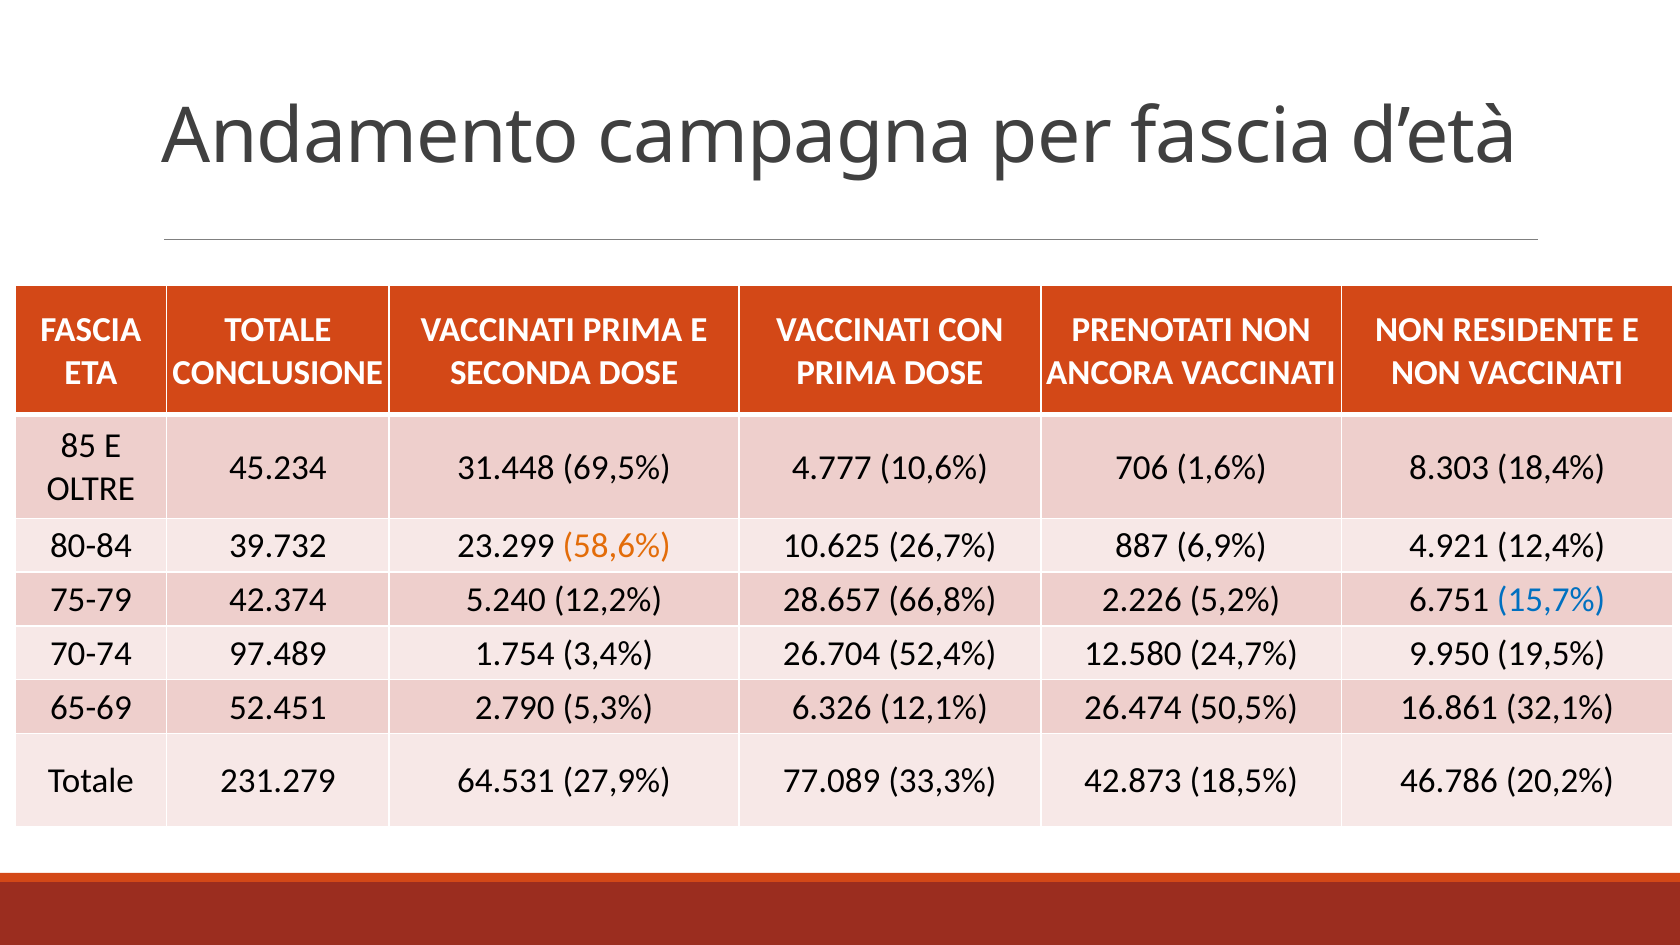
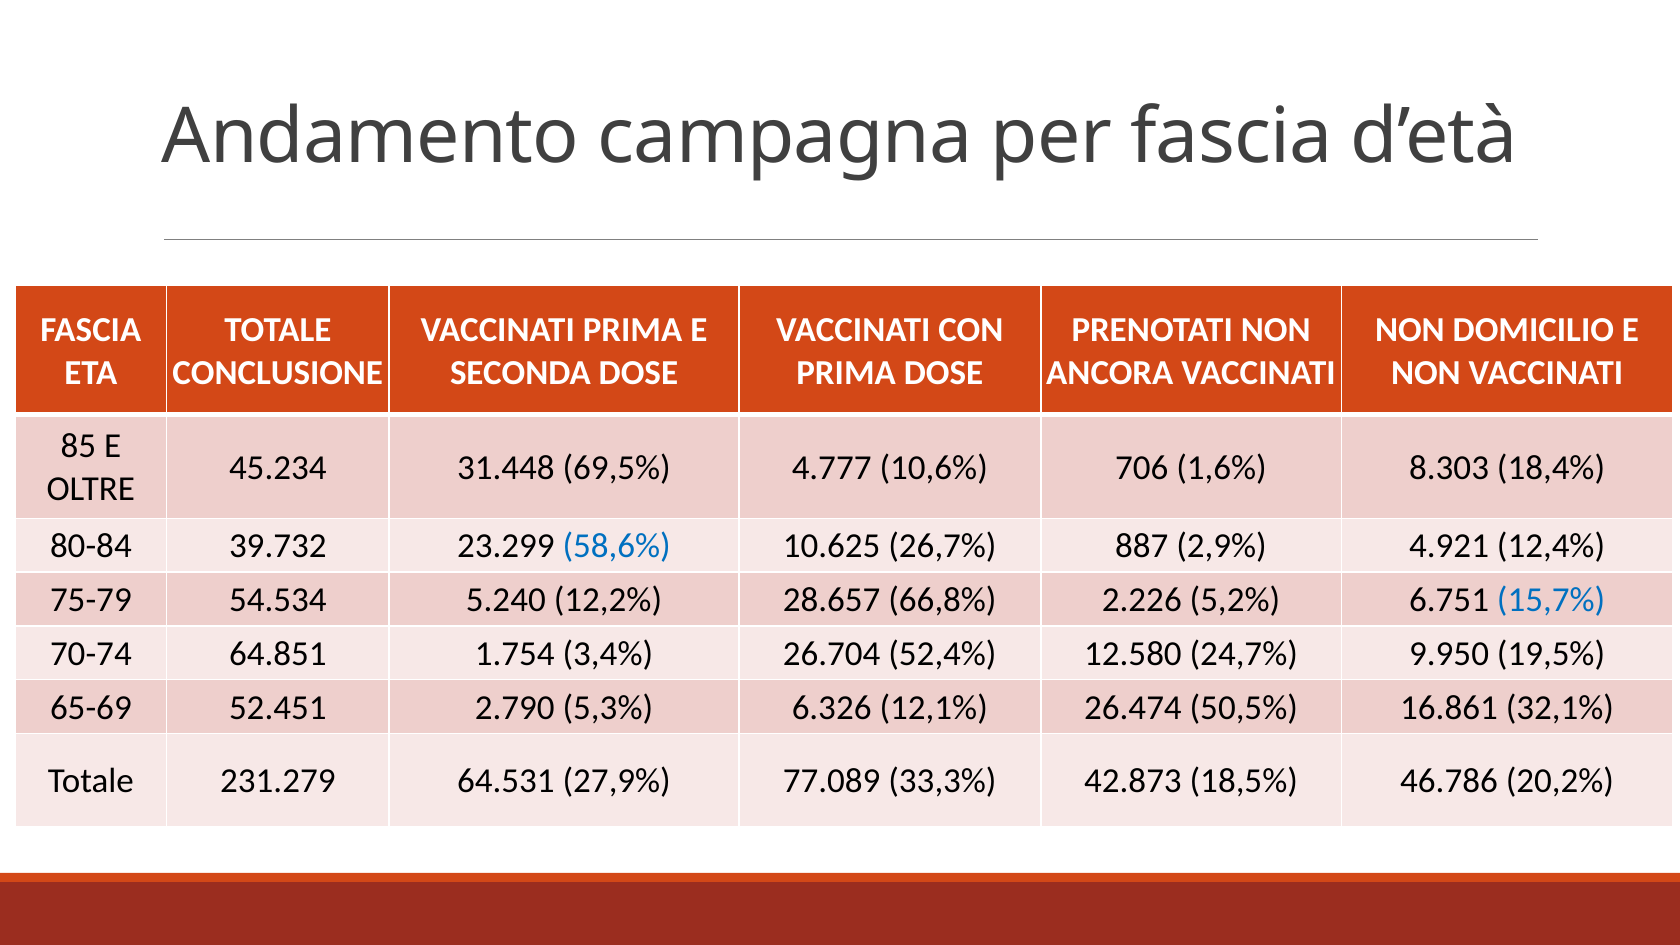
RESIDENTE: RESIDENTE -> DOMICILIO
58,6% colour: orange -> blue
6,9%: 6,9% -> 2,9%
42.374: 42.374 -> 54.534
97.489: 97.489 -> 64.851
